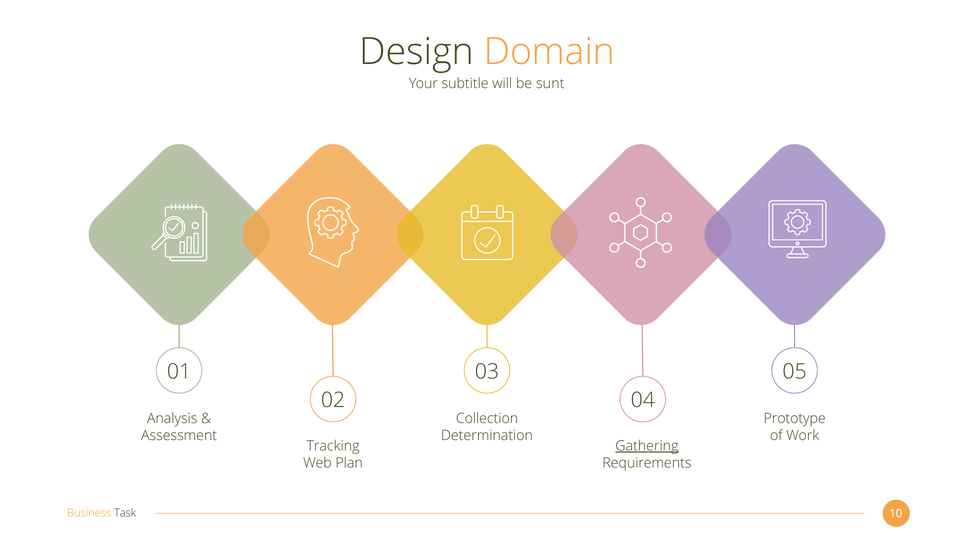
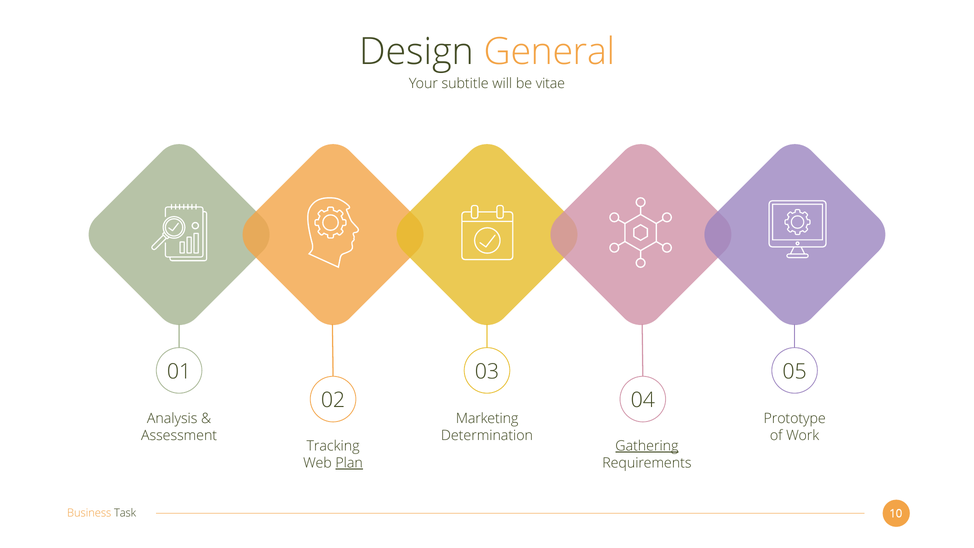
Domain: Domain -> General
sunt: sunt -> vitae
Collection: Collection -> Marketing
Plan underline: none -> present
